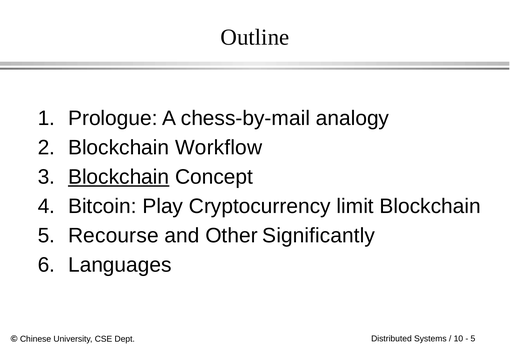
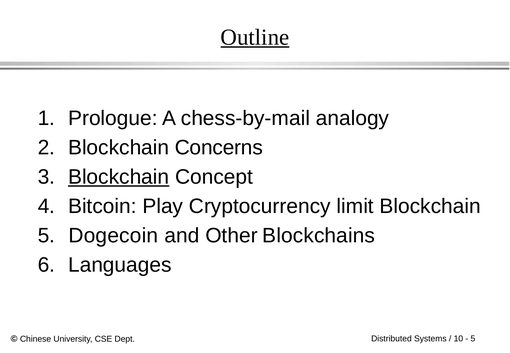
Outline underline: none -> present
Workflow: Workflow -> Concerns
Recourse: Recourse -> Dogecoin
Significantly: Significantly -> Blockchains
